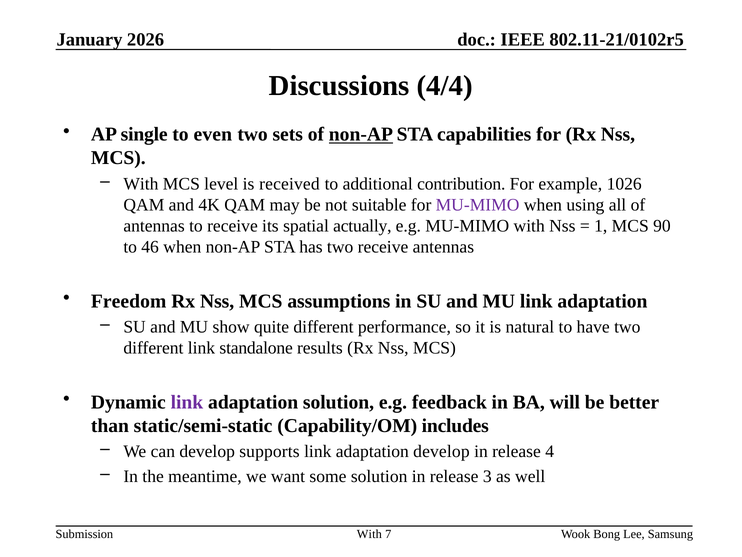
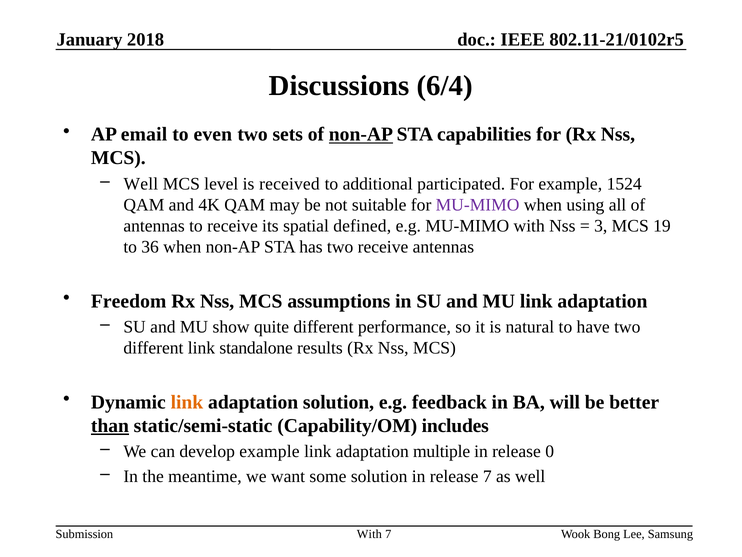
2026: 2026 -> 2018
4/4: 4/4 -> 6/4
single: single -> email
With at (141, 184): With -> Well
contribution: contribution -> participated
1026: 1026 -> 1524
actually: actually -> defined
1: 1 -> 3
90: 90 -> 19
46: 46 -> 36
link at (187, 402) colour: purple -> orange
than underline: none -> present
develop supports: supports -> example
adaptation develop: develop -> multiple
4: 4 -> 0
release 3: 3 -> 7
